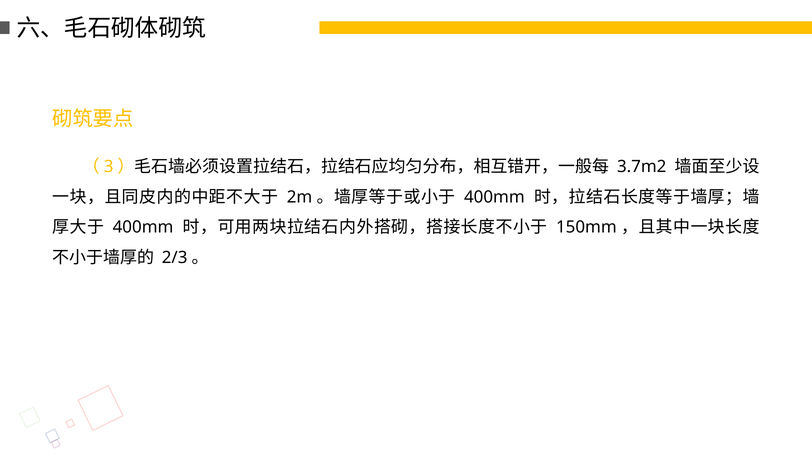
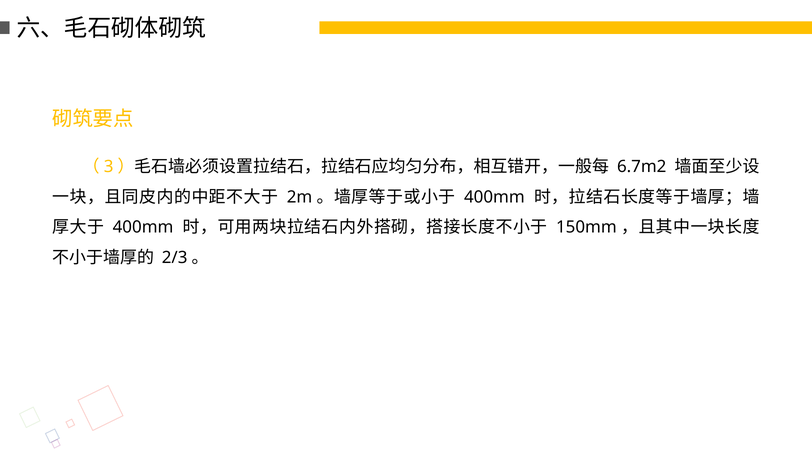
3.7m2: 3.7m2 -> 6.7m2
